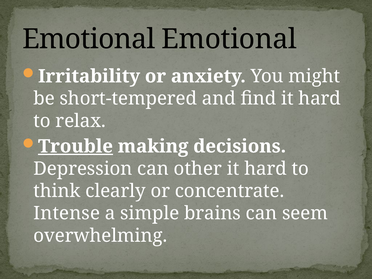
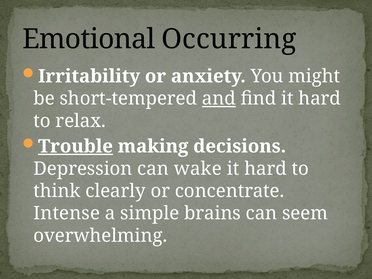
Emotional Emotional: Emotional -> Occurring
and underline: none -> present
other: other -> wake
